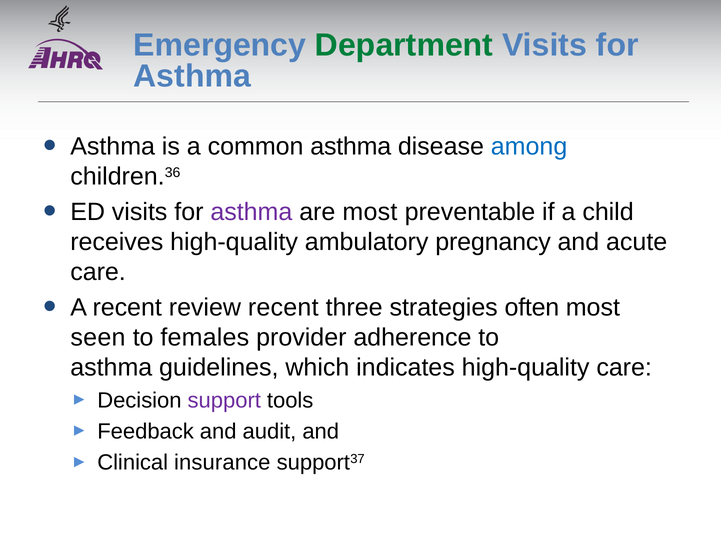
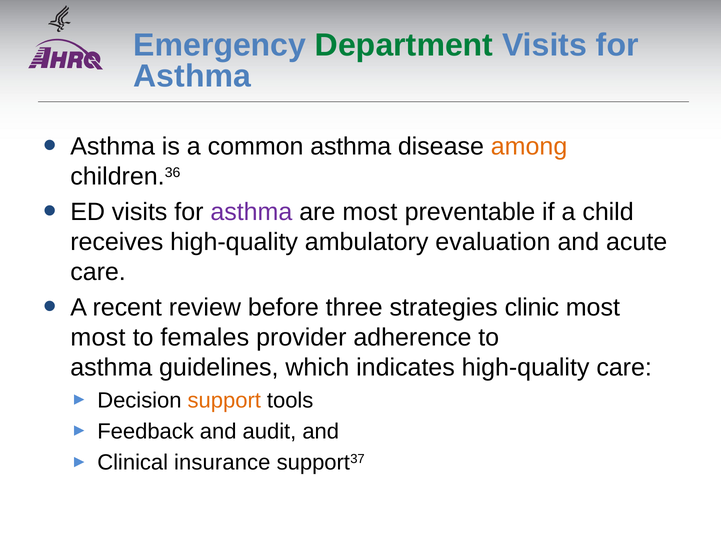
among colour: blue -> orange
pregnancy: pregnancy -> evaluation
review recent: recent -> before
often: often -> clinic
seen at (98, 338): seen -> most
support colour: purple -> orange
